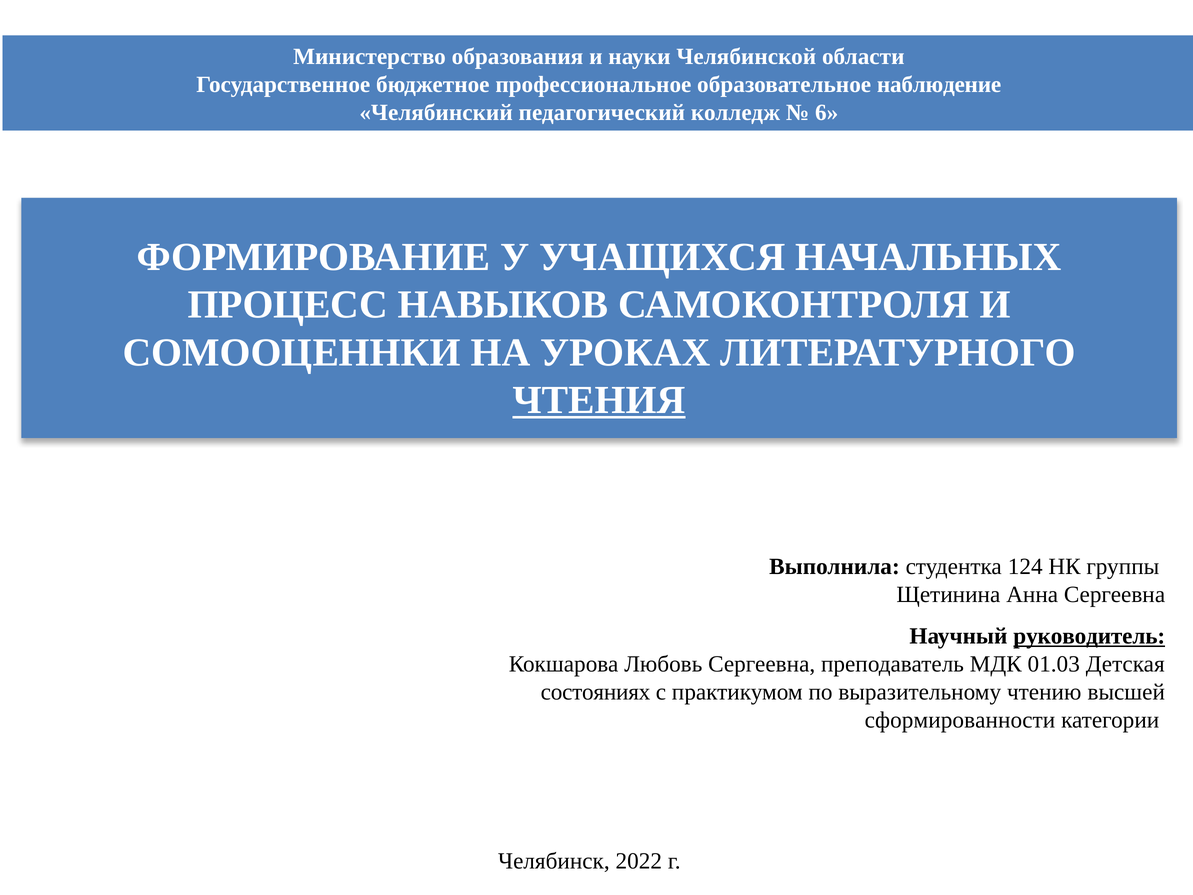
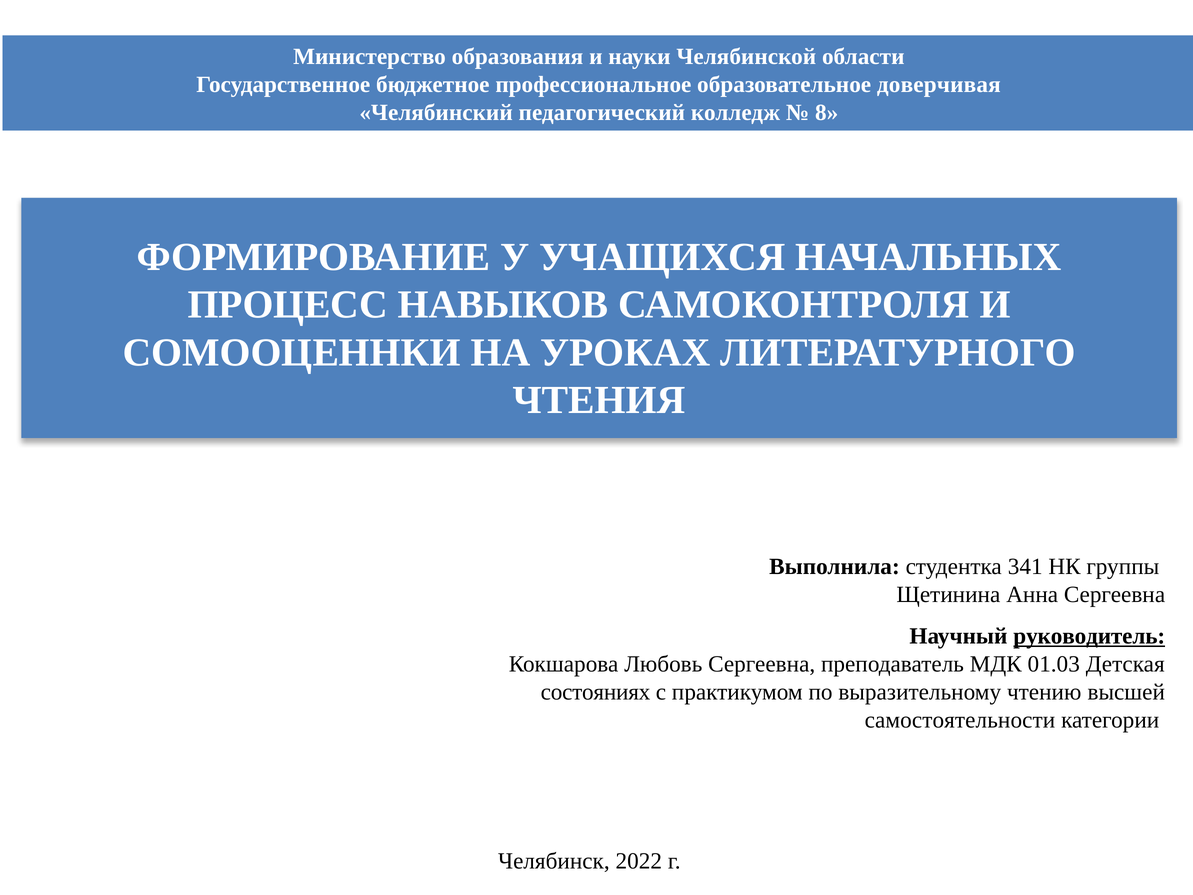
наблюдение: наблюдение -> доверчивая
6: 6 -> 8
ЧТЕНИЯ underline: present -> none
124: 124 -> 341
сформированности: сформированности -> самостоятельности
